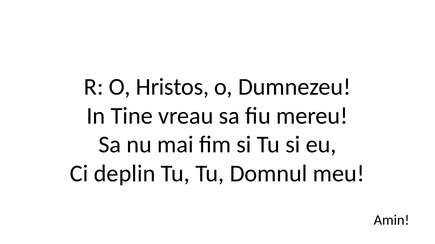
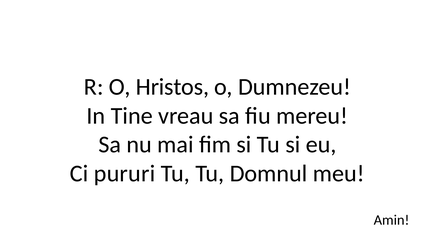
deplin: deplin -> pururi
